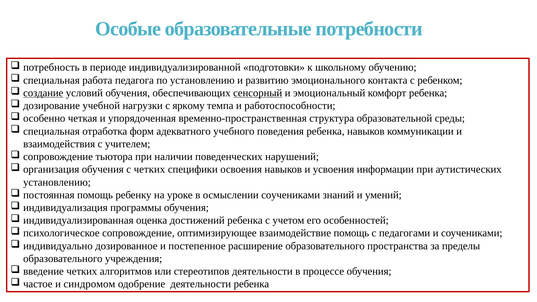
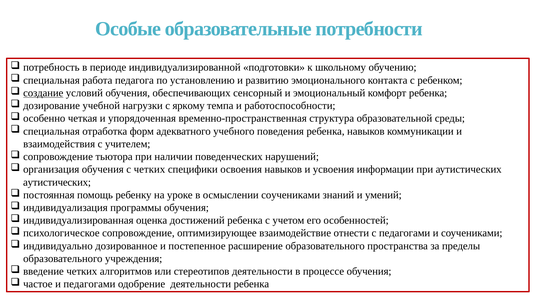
сенсорный underline: present -> none
установлению at (57, 182): установлению -> аутистических
взаимодействие помощь: помощь -> отнести
и синдромом: синдромом -> педагогами
